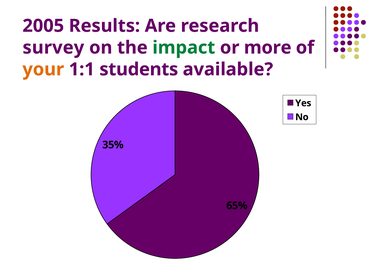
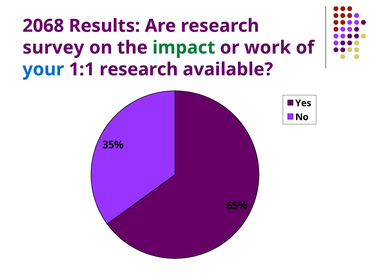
2005: 2005 -> 2068
more: more -> work
your colour: orange -> blue
1:1 students: students -> research
